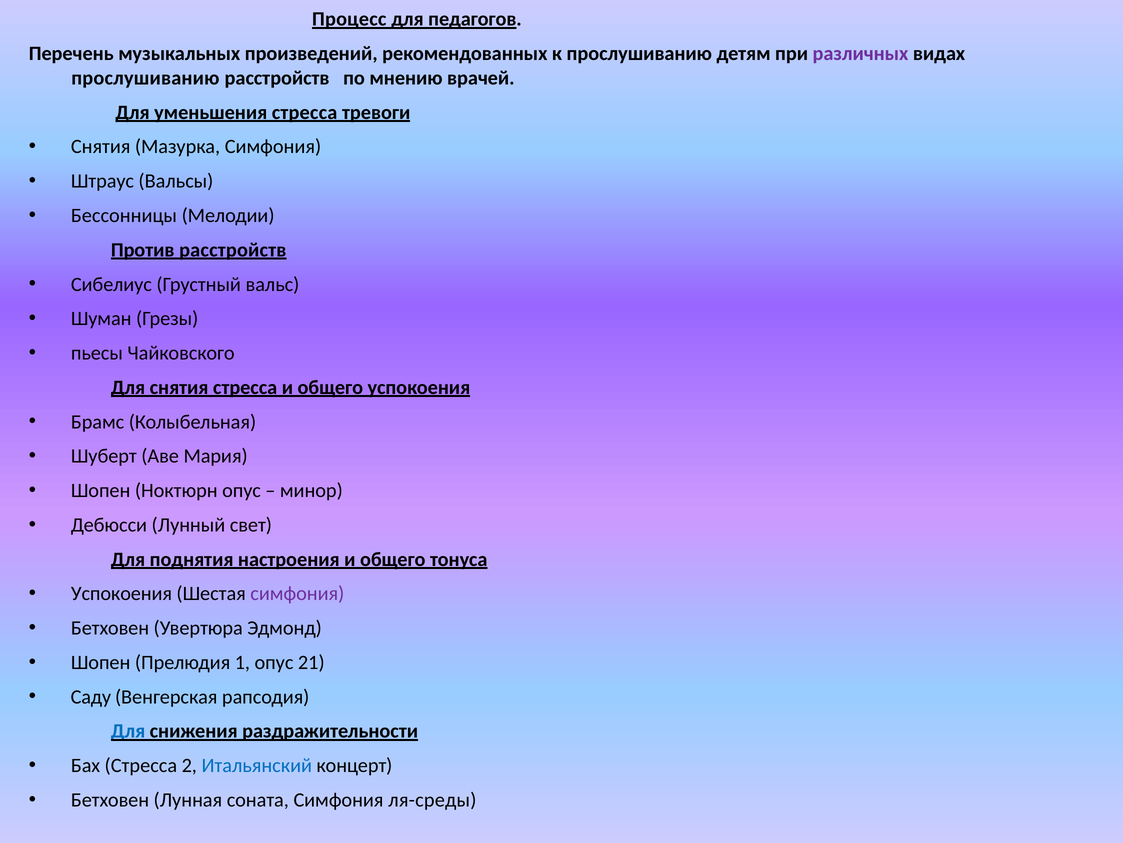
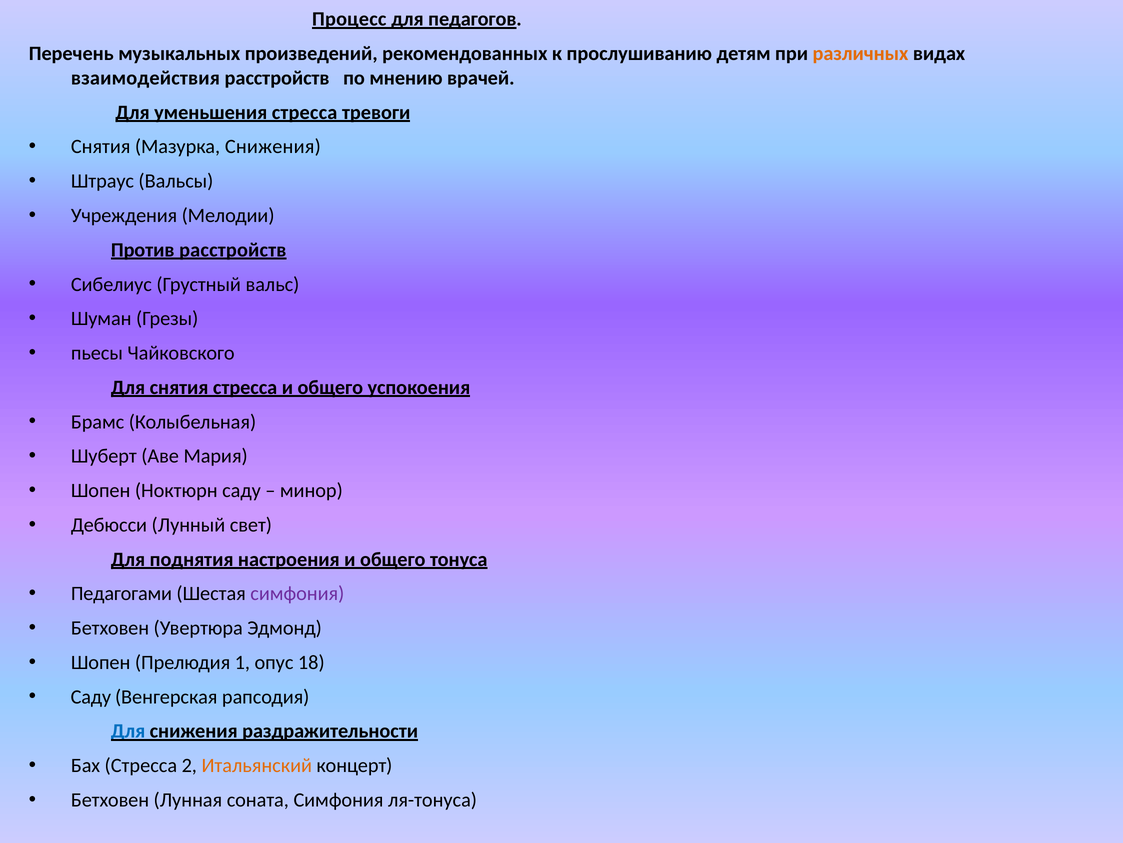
различных colour: purple -> orange
прослушиванию at (145, 78): прослушиванию -> взаимодействия
Мазурка Симфония: Симфония -> Снижения
Бессонницы: Бессонницы -> Учреждения
Ноктюрн опус: опус -> саду
Успокоения at (121, 593): Успокоения -> Педагогами
21: 21 -> 18
Итальянский colour: blue -> orange
ля-среды: ля-среды -> ля-тонуса
